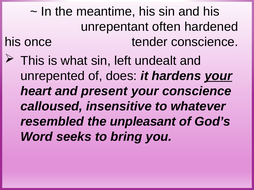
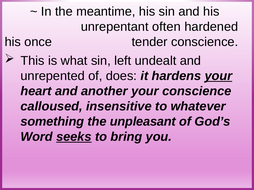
present: present -> another
resembled: resembled -> something
seeks underline: none -> present
